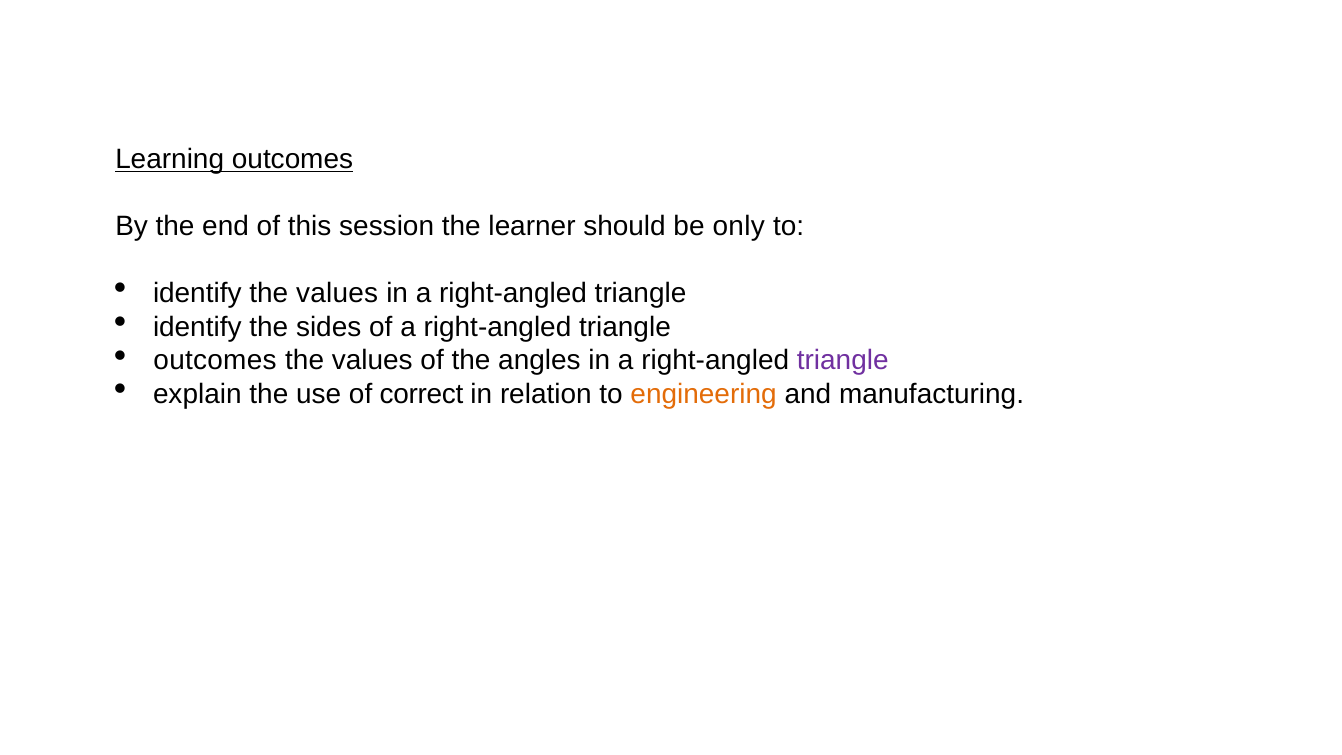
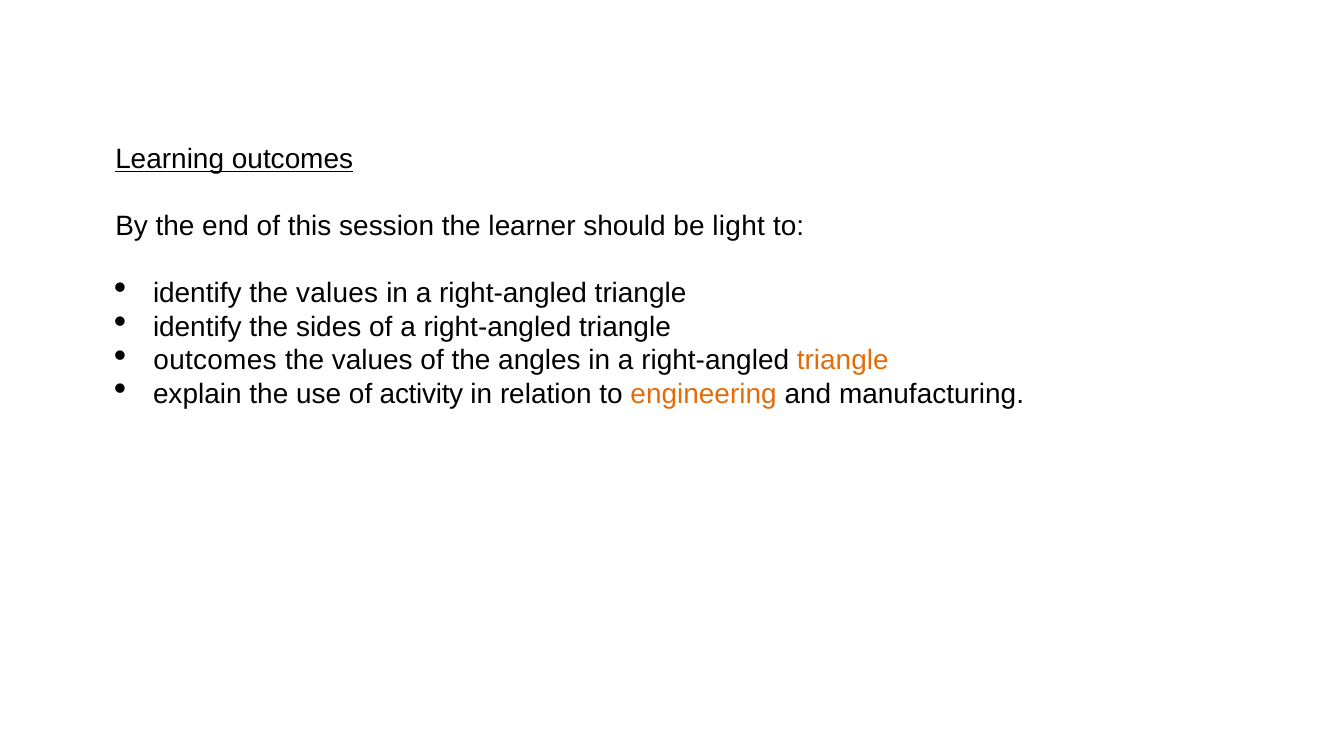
only: only -> light
triangle at (843, 360) colour: purple -> orange
correct: correct -> activity
